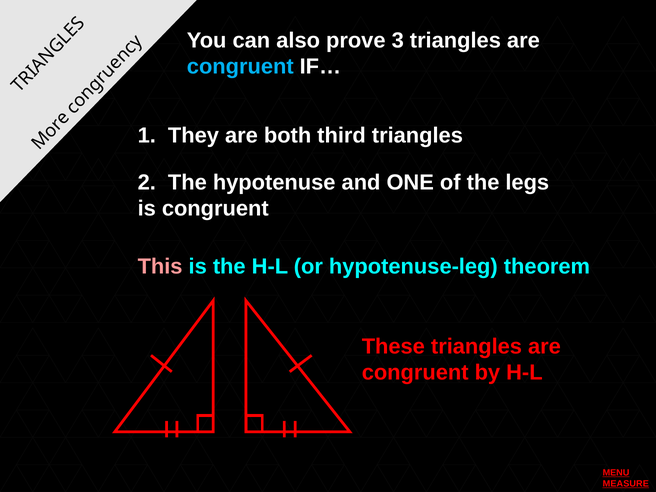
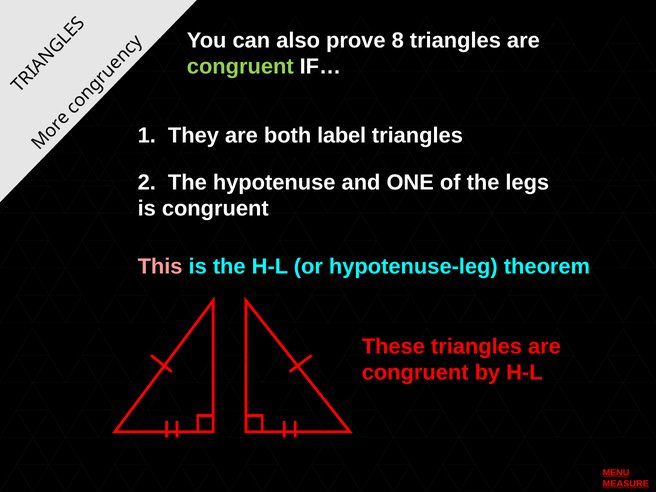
3: 3 -> 8
congruent at (240, 67) colour: light blue -> light green
third: third -> label
